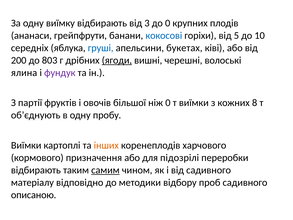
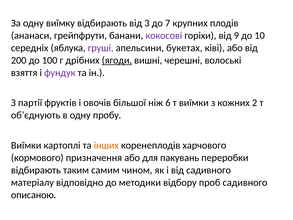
до 0: 0 -> 7
кокосові colour: blue -> purple
5: 5 -> 9
груші colour: blue -> purple
803: 803 -> 100
ялина: ялина -> взяття
ніж 0: 0 -> 6
8: 8 -> 2
підозрілі: підозрілі -> пакувань
самим underline: present -> none
